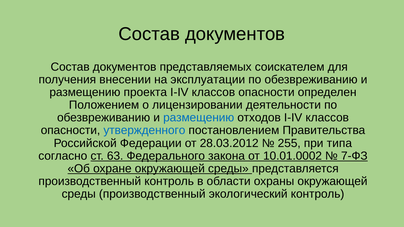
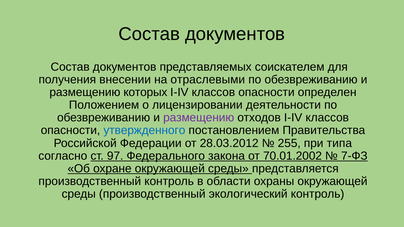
эксплуатации: эксплуатации -> отраслевыми
проекта: проекта -> которых
размещению at (199, 118) colour: blue -> purple
63: 63 -> 97
10.01.0002: 10.01.0002 -> 70.01.2002
